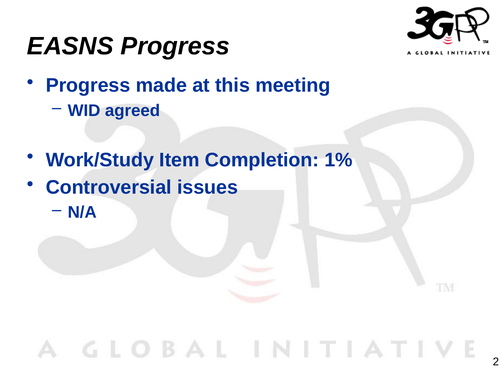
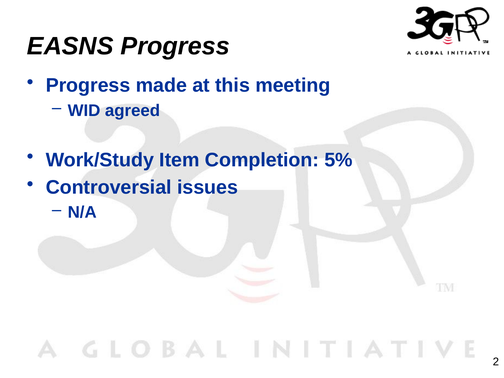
1%: 1% -> 5%
